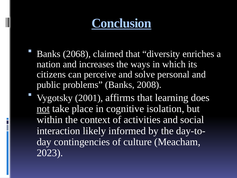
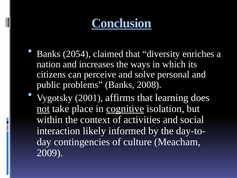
2068: 2068 -> 2054
cognitive underline: none -> present
2023: 2023 -> 2009
